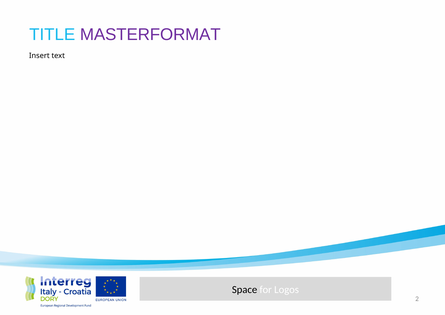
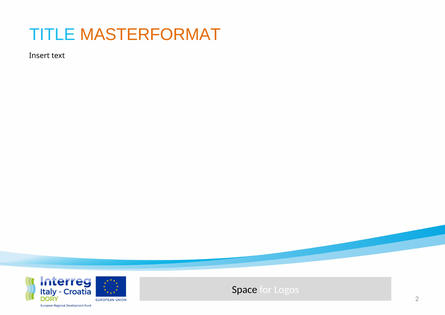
MASTERFORMAT colour: purple -> orange
